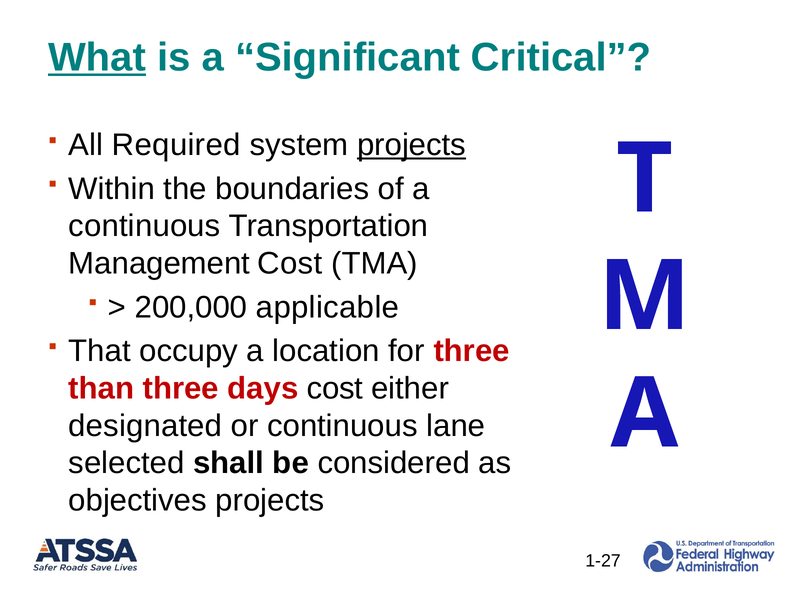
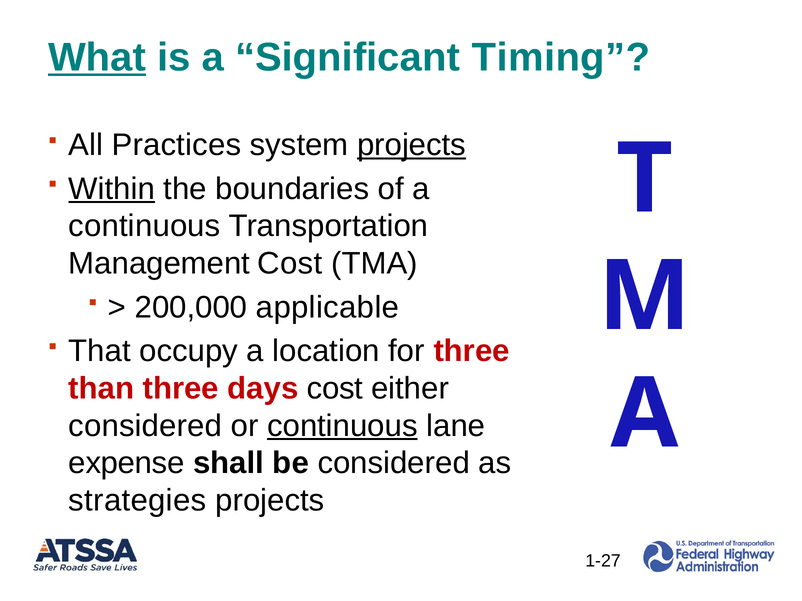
Critical: Critical -> Timing
Required: Required -> Practices
Within underline: none -> present
designated at (145, 426): designated -> considered
continuous at (342, 426) underline: none -> present
selected: selected -> expense
objectives: objectives -> strategies
